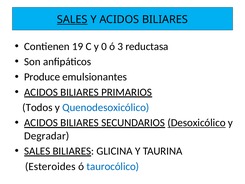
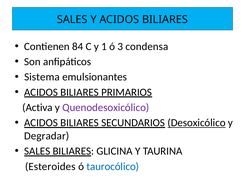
SALES at (72, 20) underline: present -> none
19: 19 -> 84
0: 0 -> 1
reductasa: reductasa -> condensa
Produce: Produce -> Sistema
Todos: Todos -> Activa
Quenodesoxicólico colour: blue -> purple
